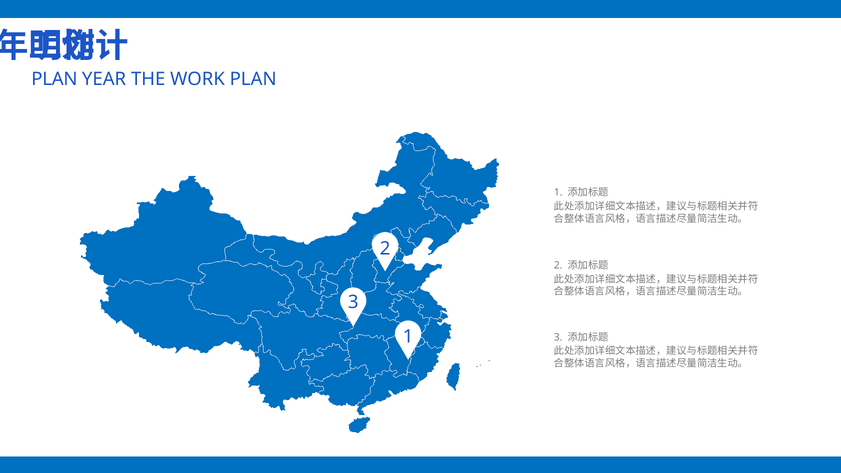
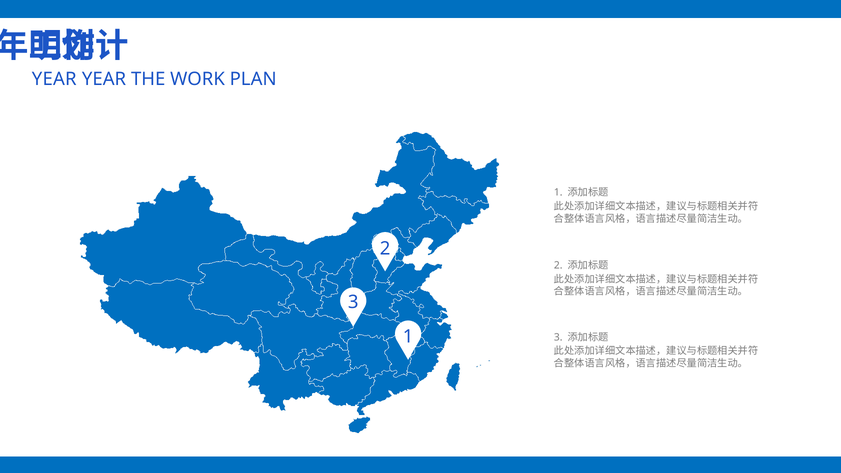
PLAN at (54, 79): PLAN -> YEAR
